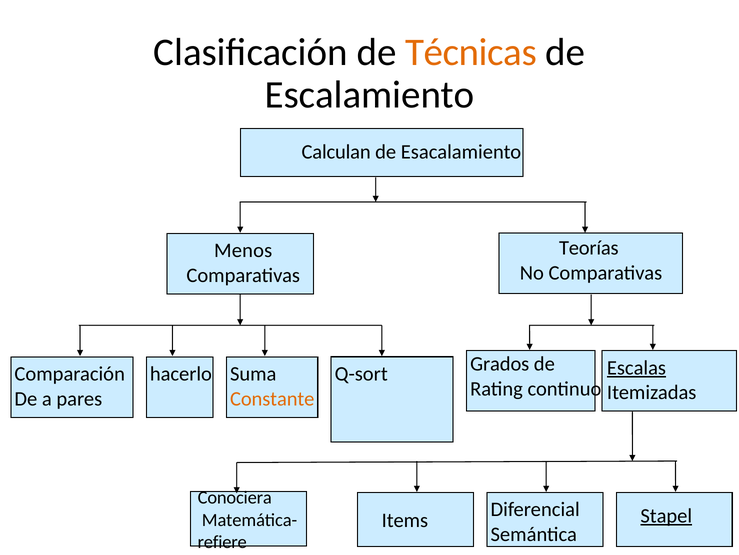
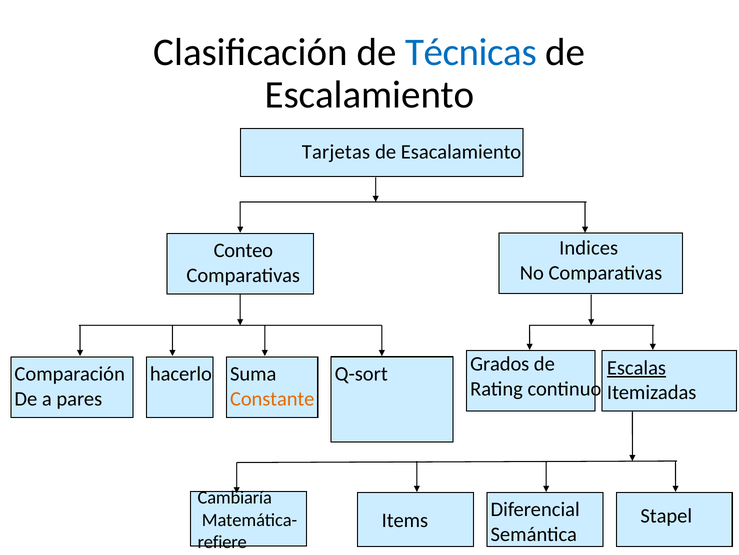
Técnicas colour: orange -> blue
Calculan: Calculan -> Tarjetas
Teorías: Teorías -> Indices
Menos: Menos -> Conteo
Conociera: Conociera -> Cambiaría
Stapel underline: present -> none
